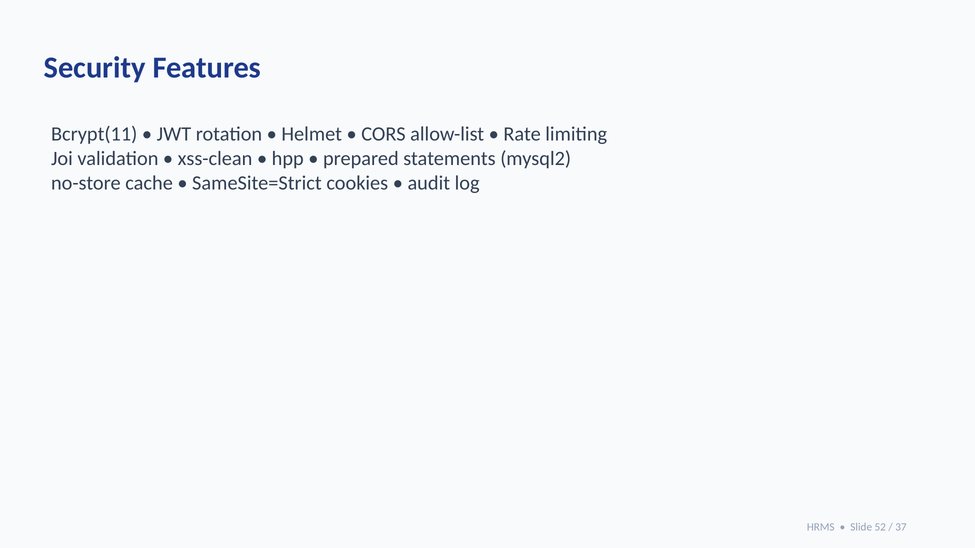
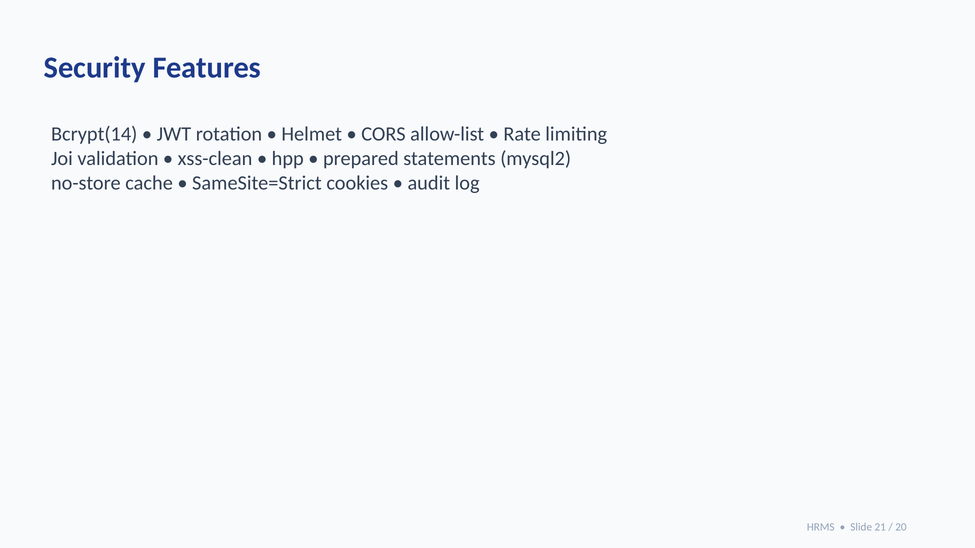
Bcrypt(11: Bcrypt(11 -> Bcrypt(14
52: 52 -> 21
37: 37 -> 20
